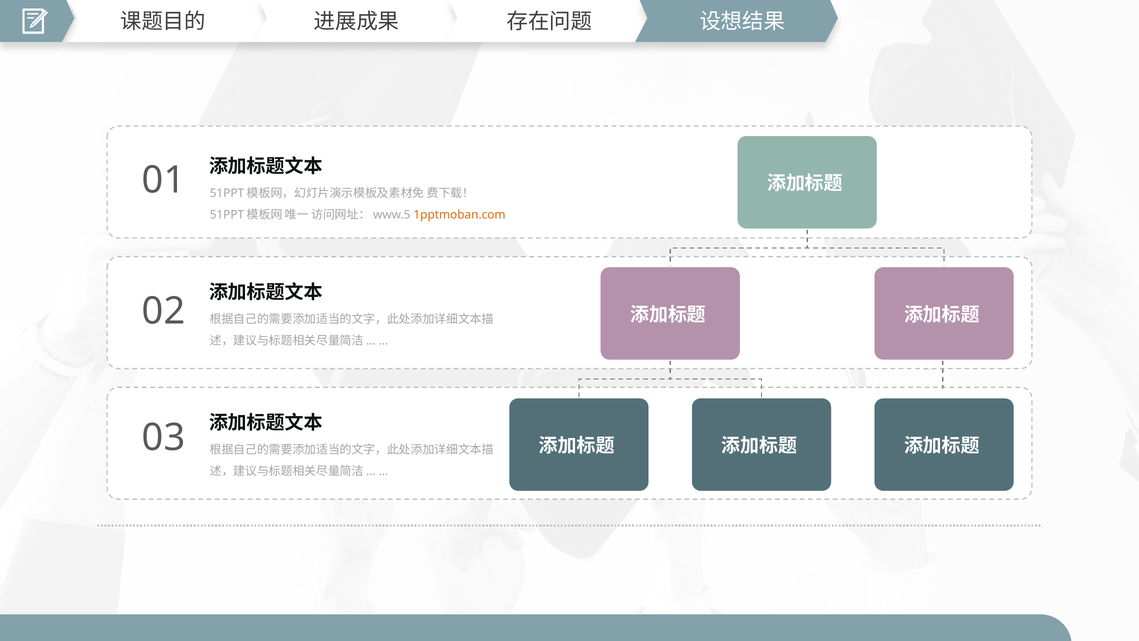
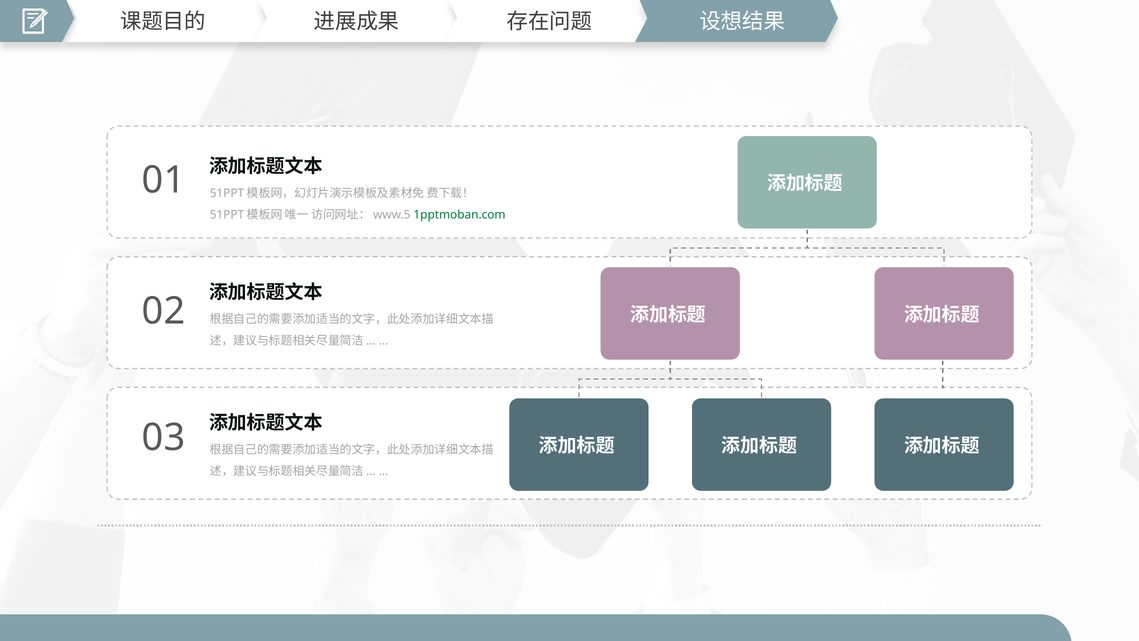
1pptmoban.com colour: orange -> green
